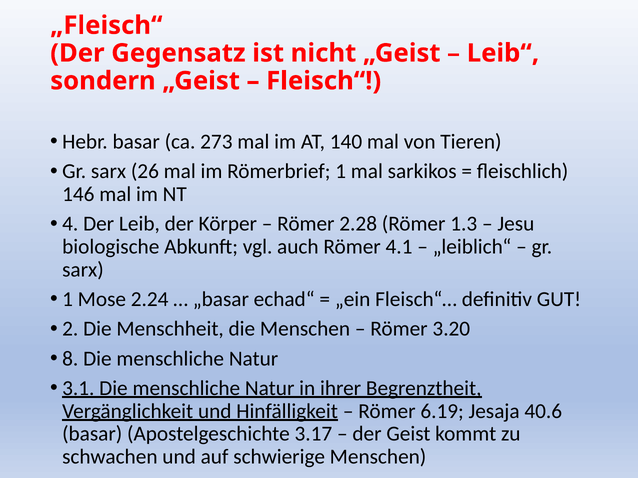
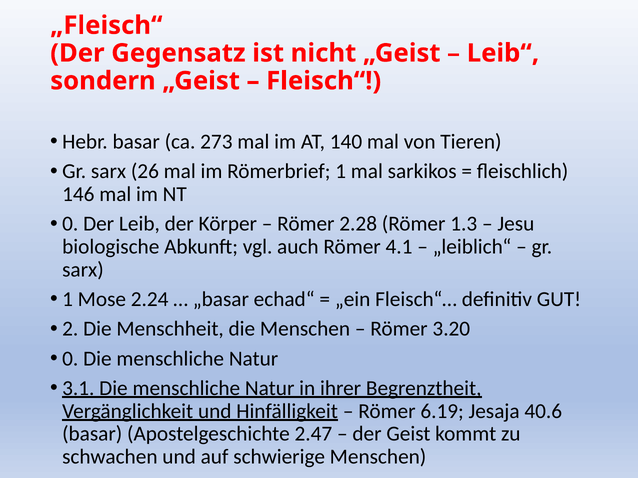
4 at (70, 224): 4 -> 0
8 at (70, 359): 8 -> 0
3.17: 3.17 -> 2.47
